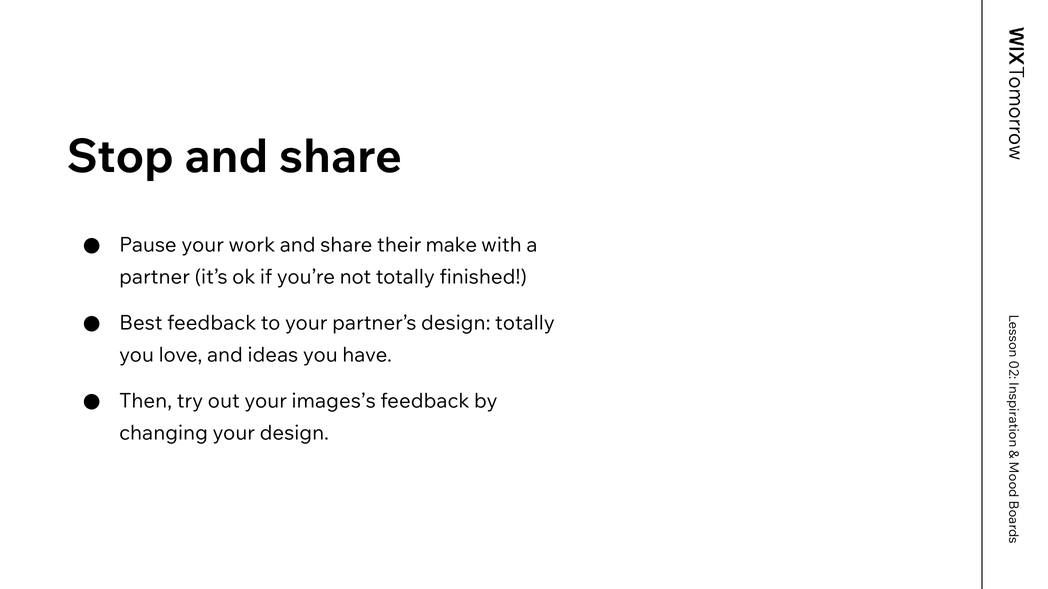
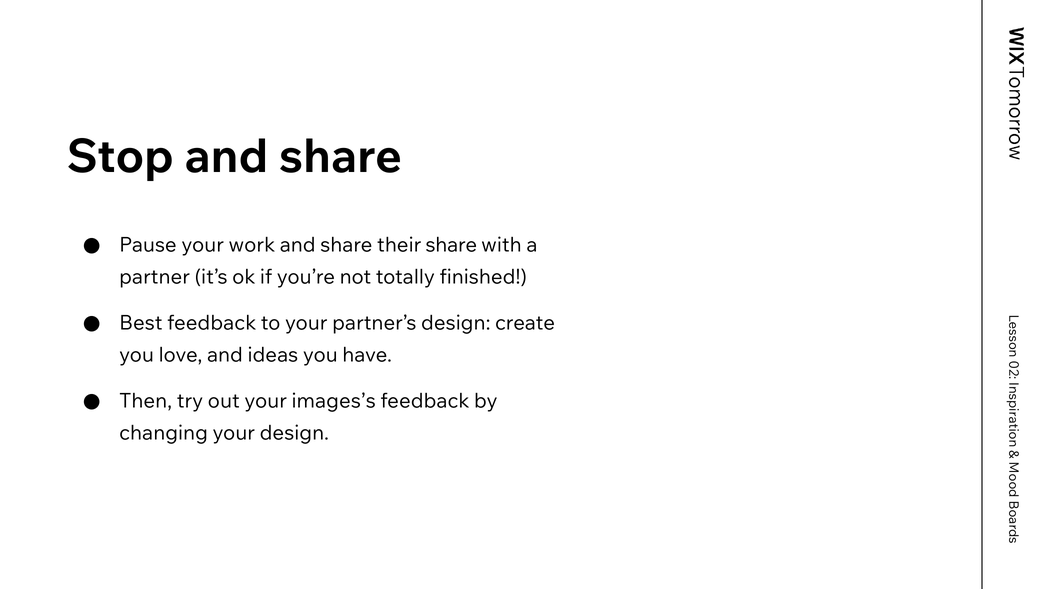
their make: make -> share
design totally: totally -> create
